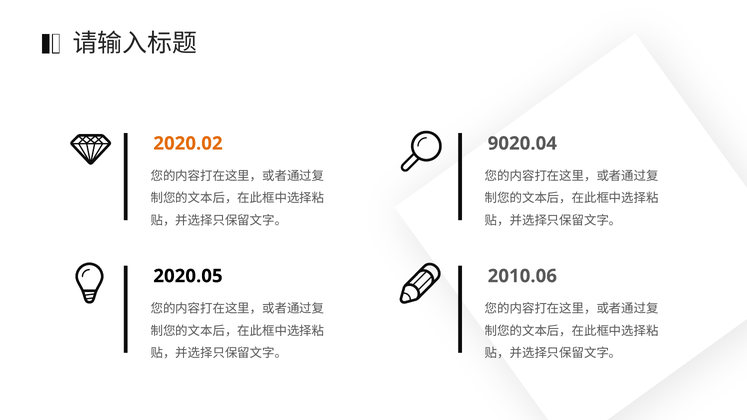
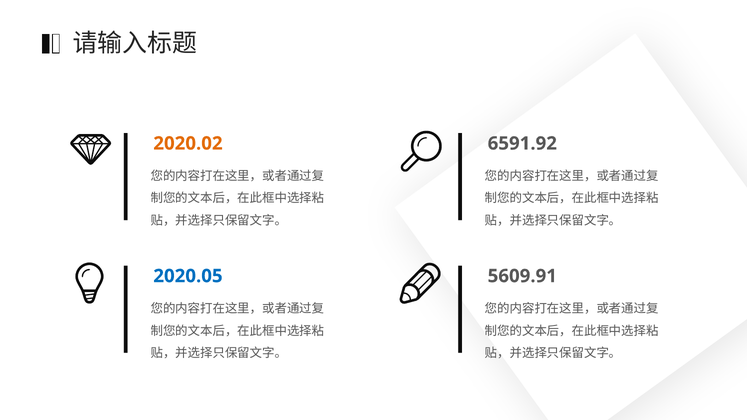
9020.04: 9020.04 -> 6591.92
2020.05 colour: black -> blue
2010.06: 2010.06 -> 5609.91
